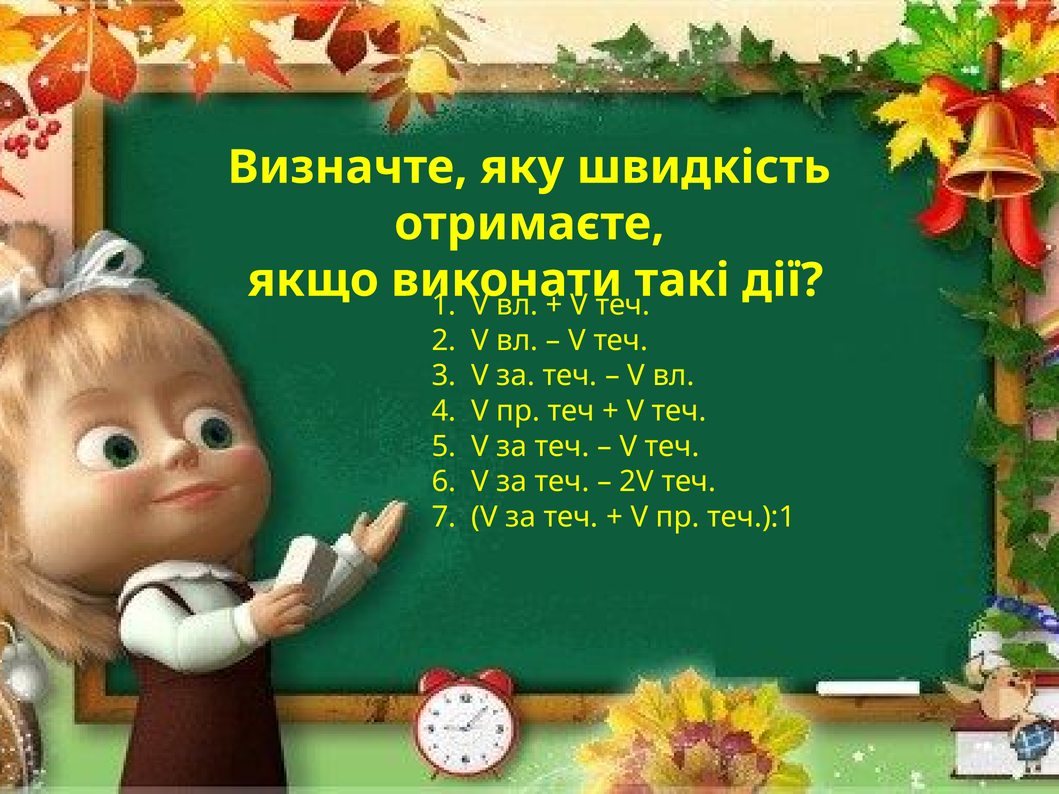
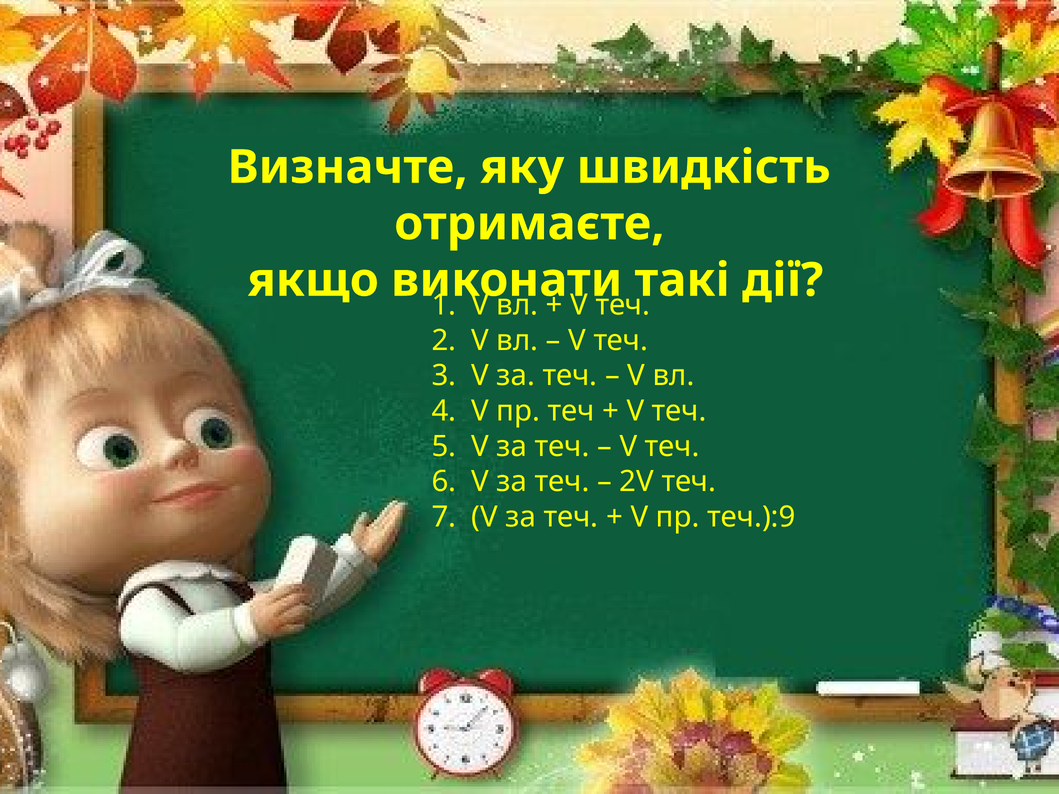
теч.):1: теч.):1 -> теч.):9
